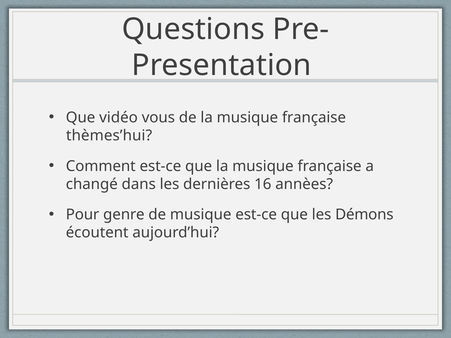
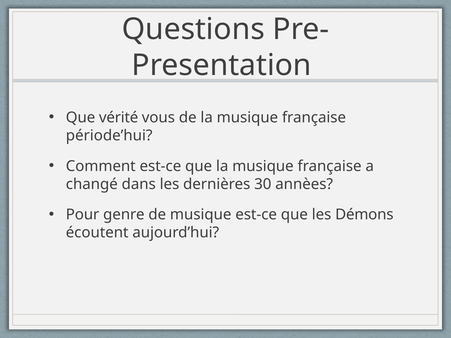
vidéo: vidéo -> vérité
thèmes’hui: thèmes’hui -> période’hui
16: 16 -> 30
